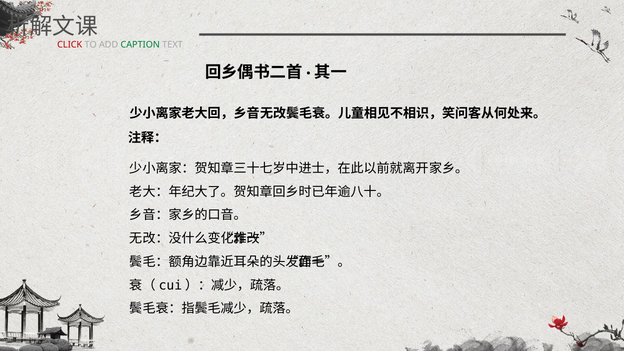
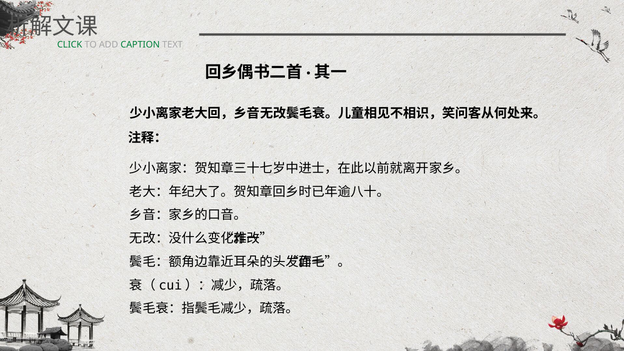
CLICK colour: red -> green
